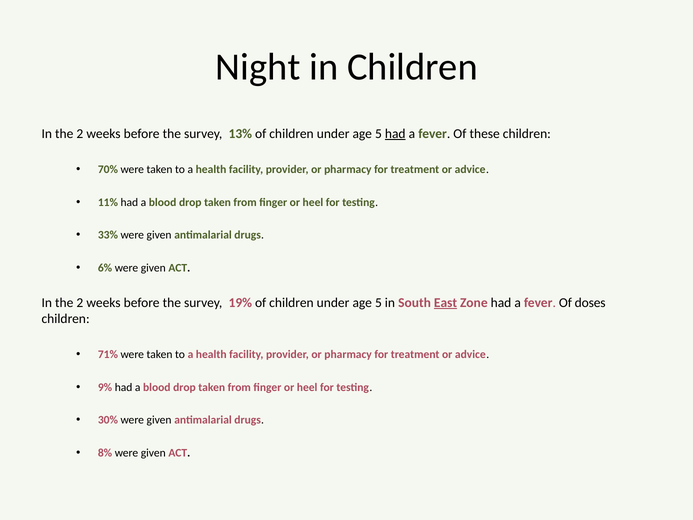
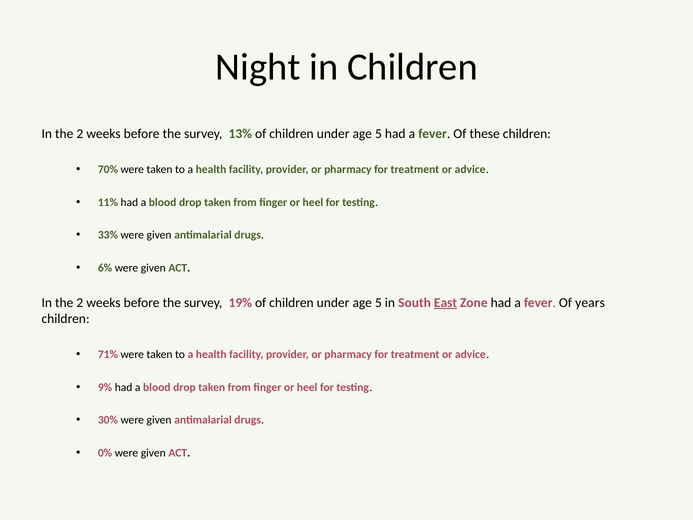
had at (395, 134) underline: present -> none
doses: doses -> years
8%: 8% -> 0%
